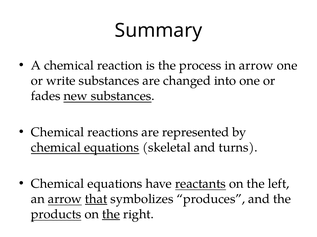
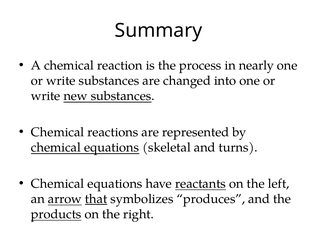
in arrow: arrow -> nearly
fades at (46, 96): fades -> write
the at (111, 215) underline: present -> none
